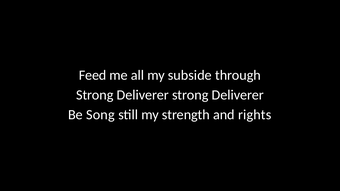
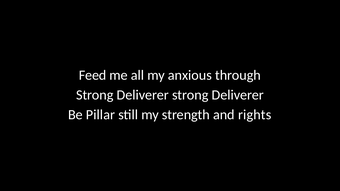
subside: subside -> anxious
Song: Song -> Pillar
